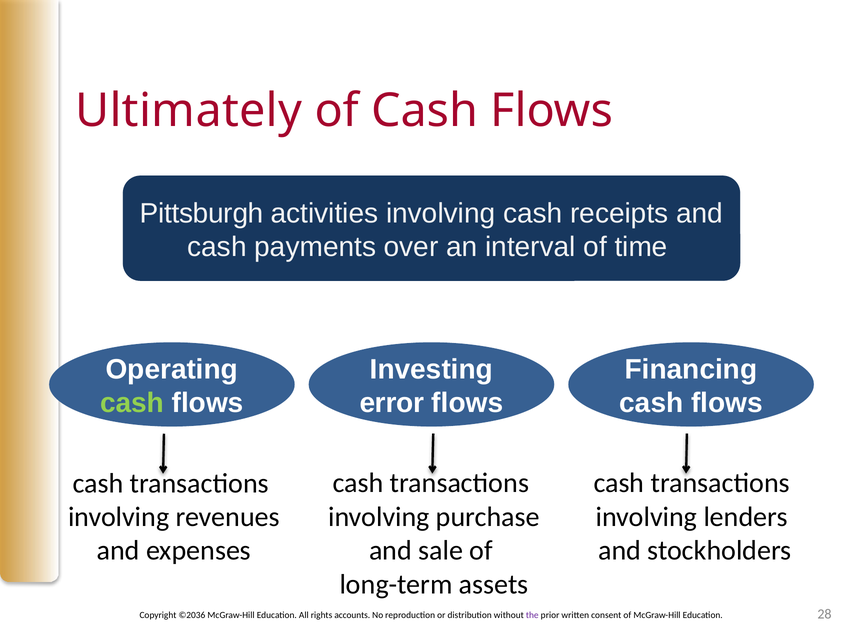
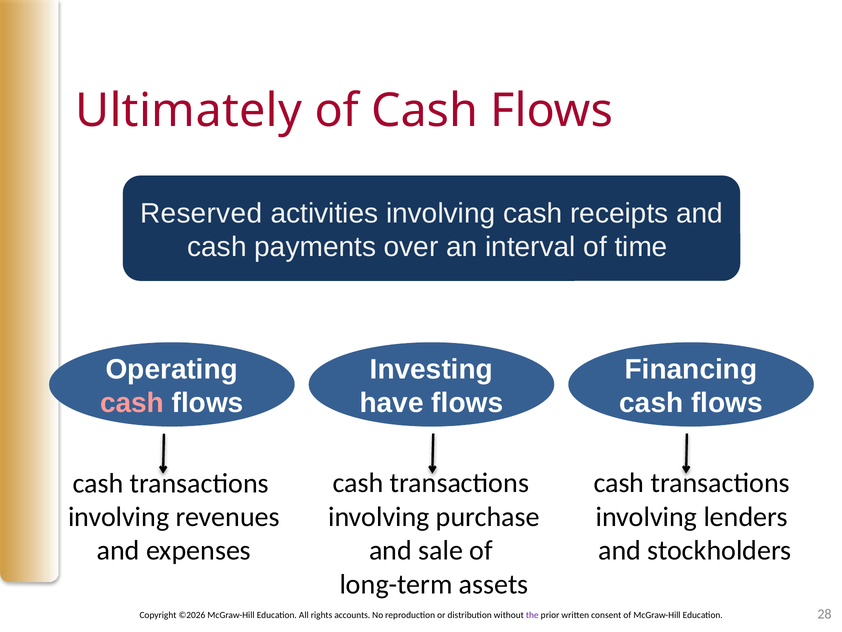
Pittsburgh: Pittsburgh -> Reserved
cash at (132, 403) colour: light green -> pink
error: error -> have
©2036: ©2036 -> ©2026
